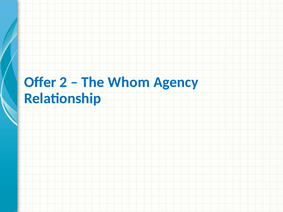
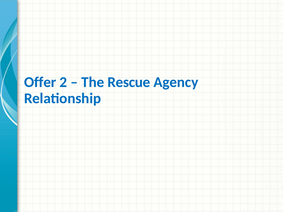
Whom: Whom -> Rescue
